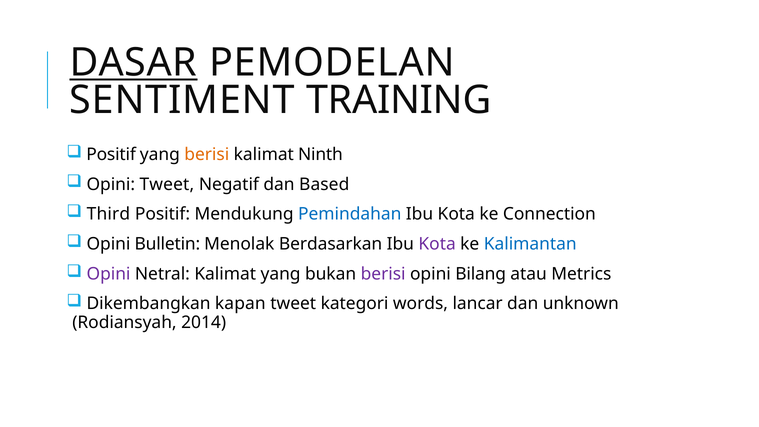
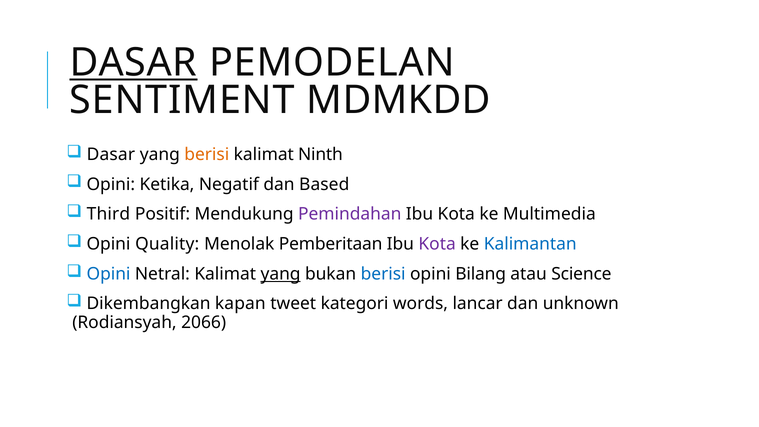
TRAINING: TRAINING -> MDMKDD
Positif at (111, 154): Positif -> Dasar
Opini Tweet: Tweet -> Ketika
Pemindahan colour: blue -> purple
Connection: Connection -> Multimedia
Bulletin: Bulletin -> Quality
Berdasarkan: Berdasarkan -> Pemberitaan
Opini at (109, 274) colour: purple -> blue
yang at (281, 274) underline: none -> present
berisi at (383, 274) colour: purple -> blue
Metrics: Metrics -> Science
2014: 2014 -> 2066
